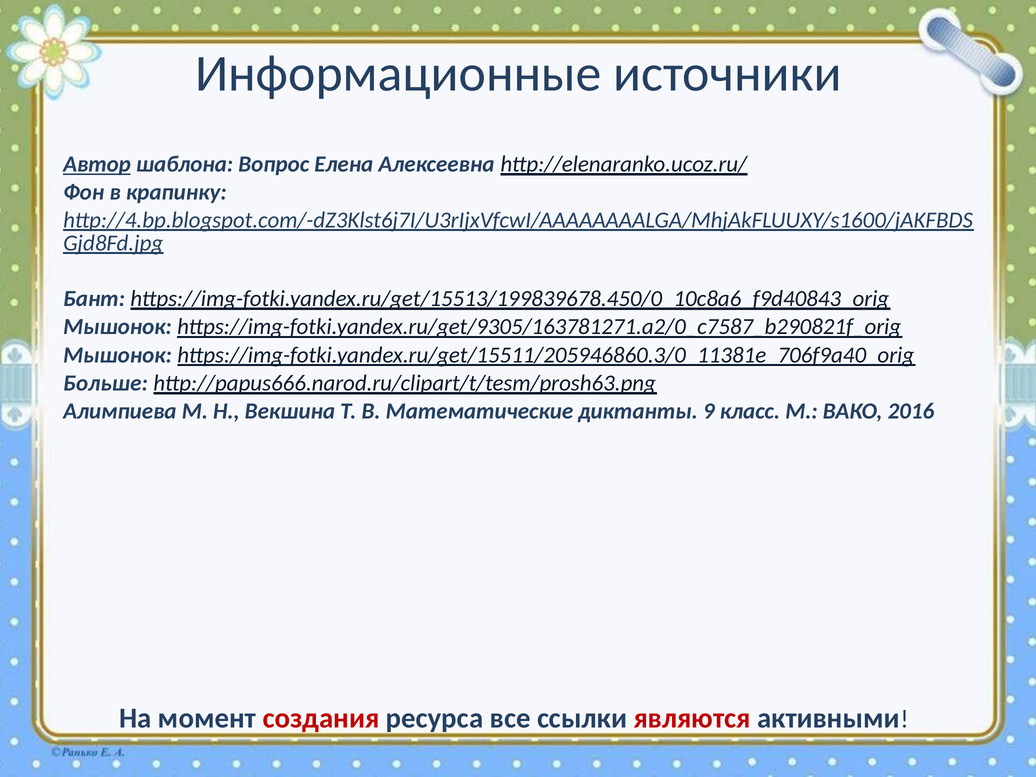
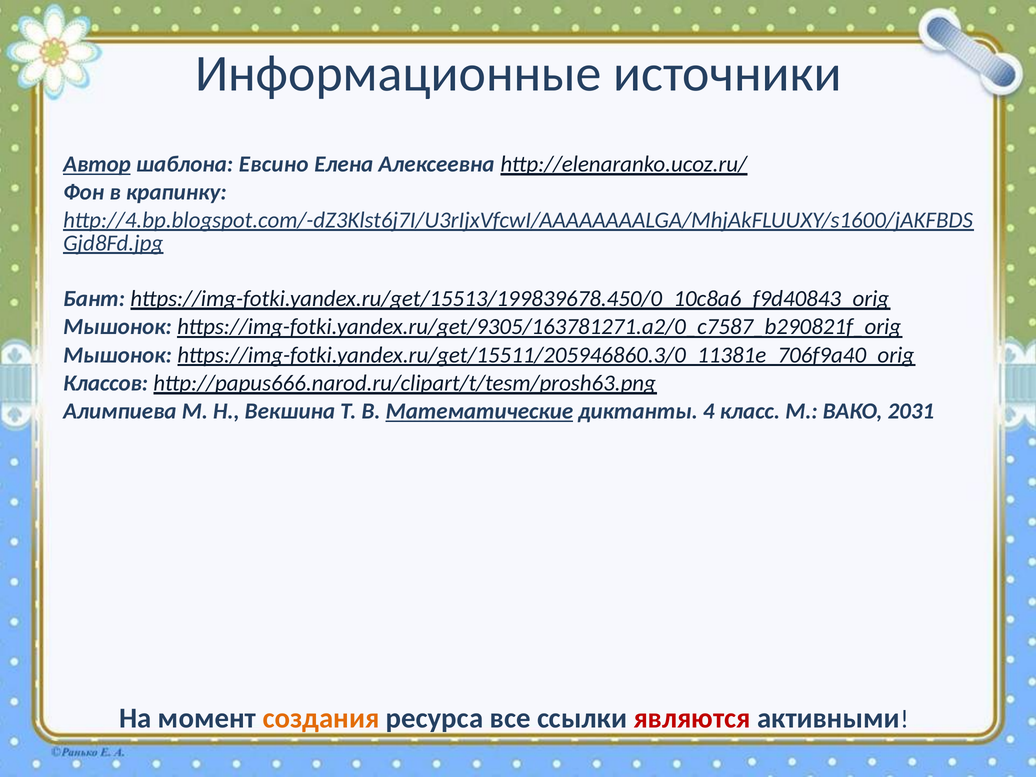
Вопрос: Вопрос -> Евсино
Больше: Больше -> Классов
Математические underline: none -> present
9: 9 -> 4
2016: 2016 -> 2031
создания colour: red -> orange
